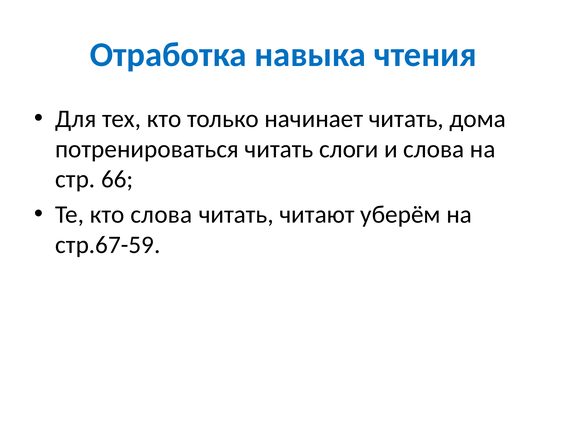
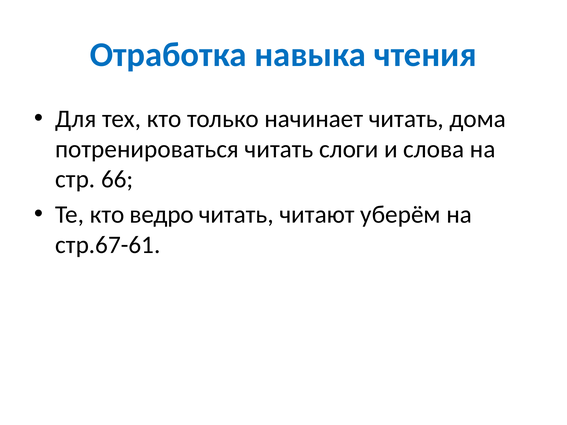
кто слова: слова -> ведро
стр.67-59: стр.67-59 -> стр.67-61
